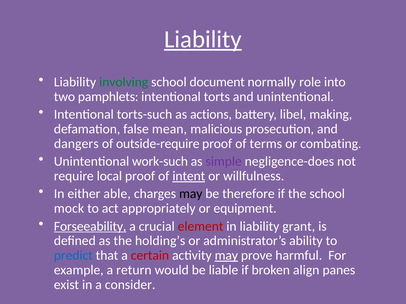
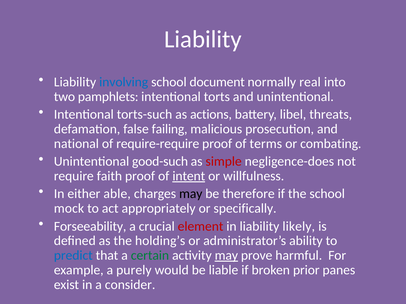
Liability at (203, 39) underline: present -> none
involving colour: green -> blue
role: role -> real
making: making -> threats
mean: mean -> failing
dangers: dangers -> national
outside-require: outside-require -> require-require
work-such: work-such -> good-such
simple colour: purple -> red
local: local -> faith
equipment: equipment -> specifically
Forseeability underline: present -> none
grant: grant -> likely
certain colour: red -> green
return: return -> purely
align: align -> prior
